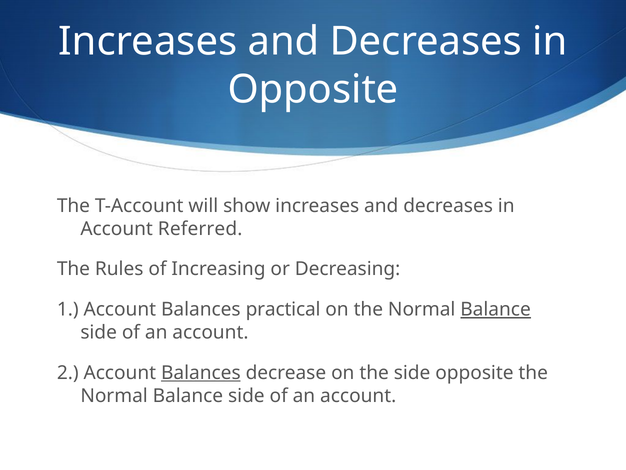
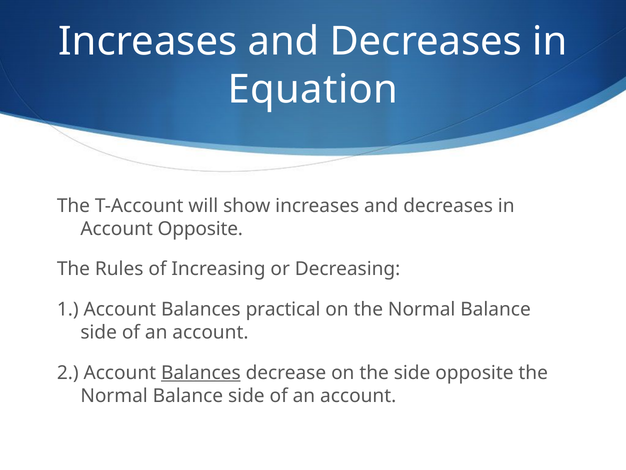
Opposite at (313, 90): Opposite -> Equation
Account Referred: Referred -> Opposite
Balance at (496, 309) underline: present -> none
